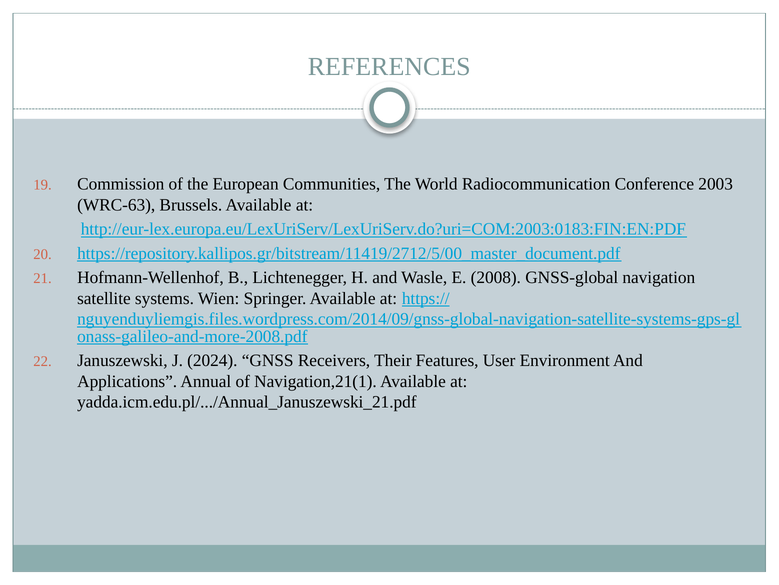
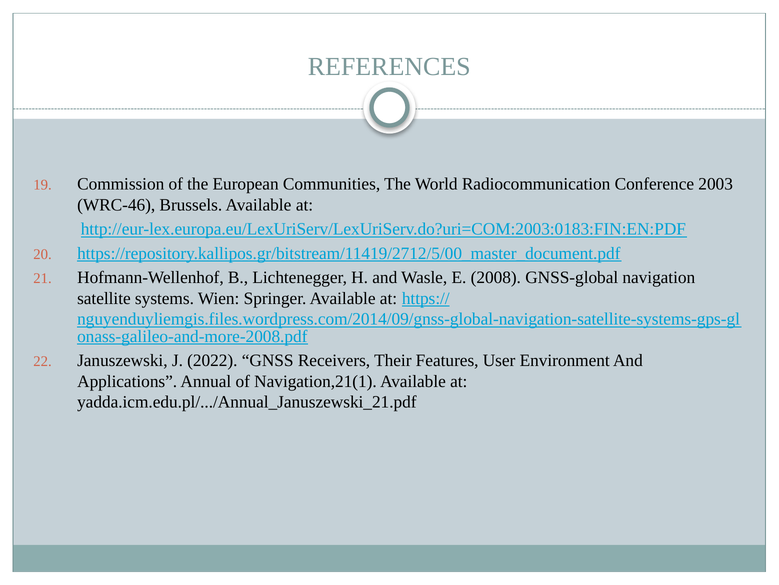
WRC-63: WRC-63 -> WRC-46
2024: 2024 -> 2022
